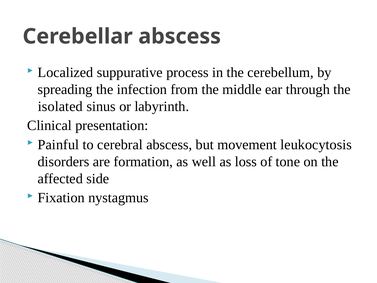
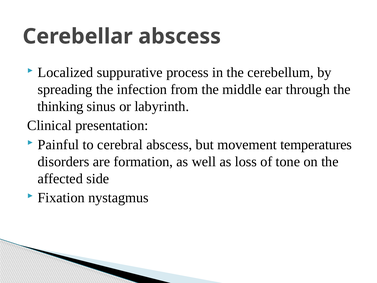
isolated: isolated -> thinking
leukocytosis: leukocytosis -> temperatures
